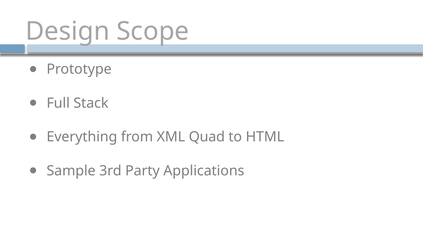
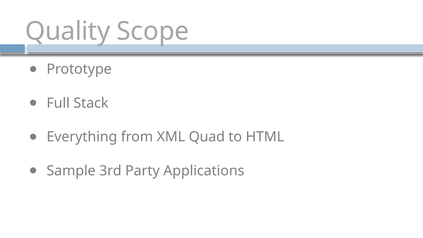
Design: Design -> Quality
